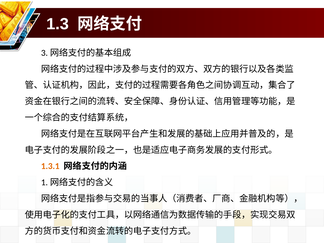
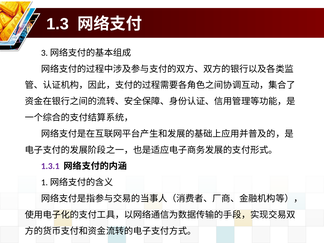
1.3.1 colour: orange -> purple
